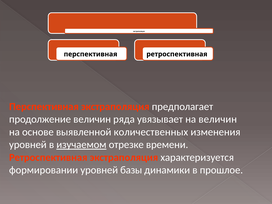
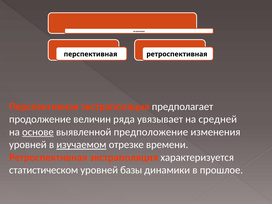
на величин: величин -> средней
основе underline: none -> present
количественных: количественных -> предположение
формировании: формировании -> статистическом
